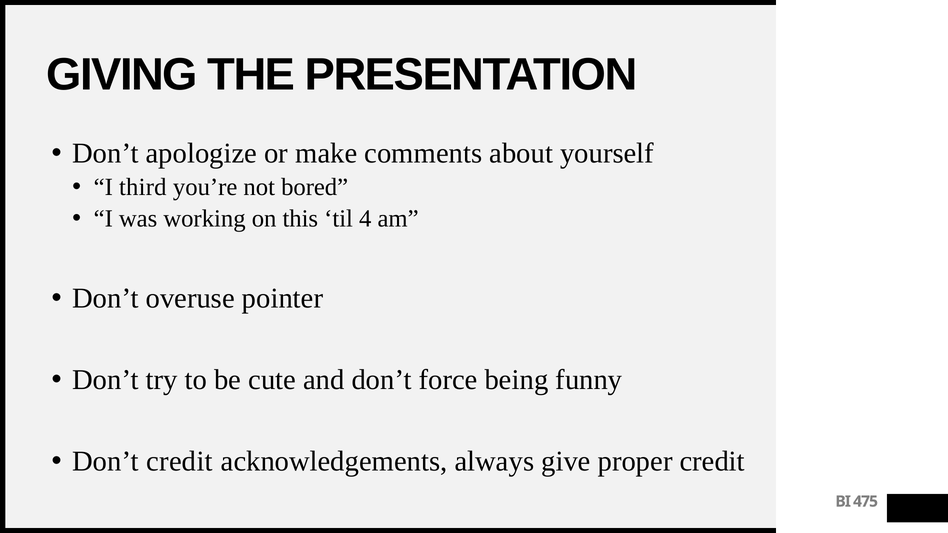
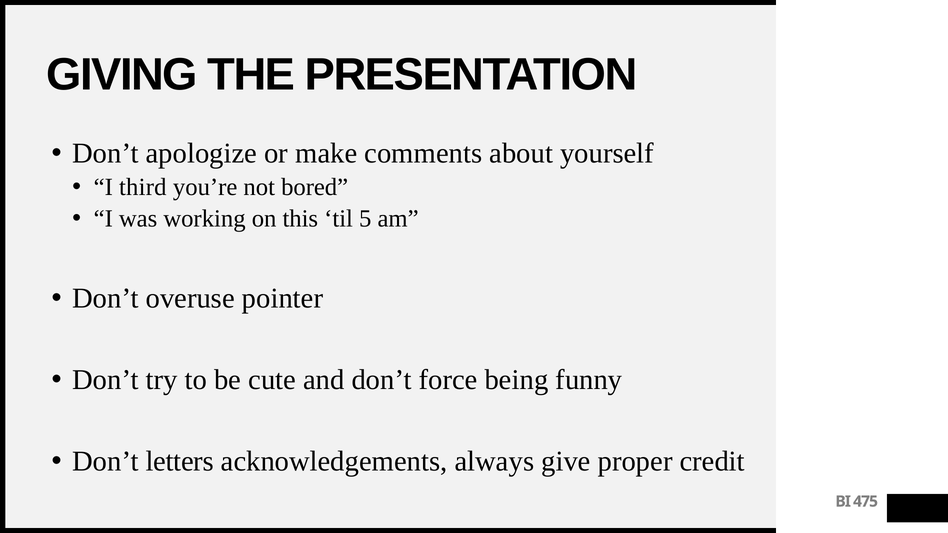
4: 4 -> 5
Don’t credit: credit -> letters
